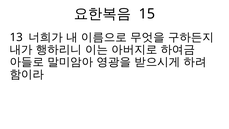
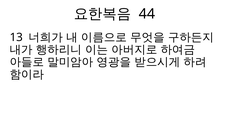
15: 15 -> 44
